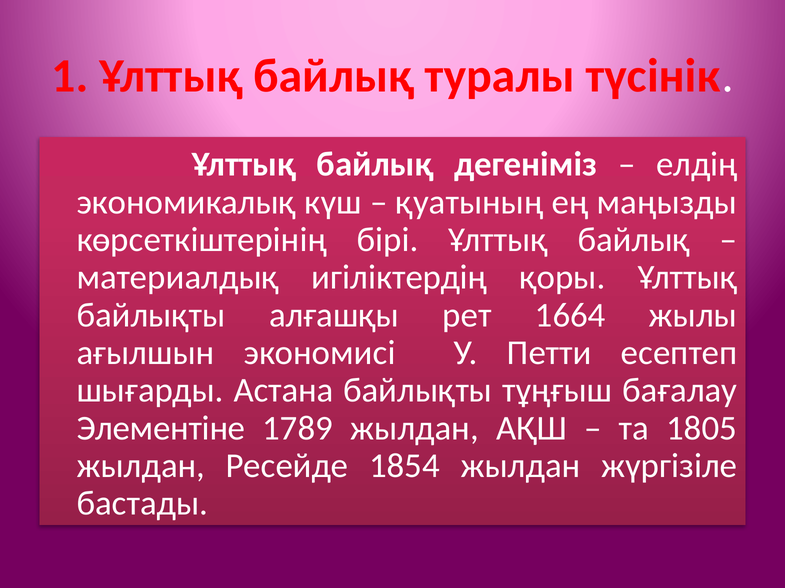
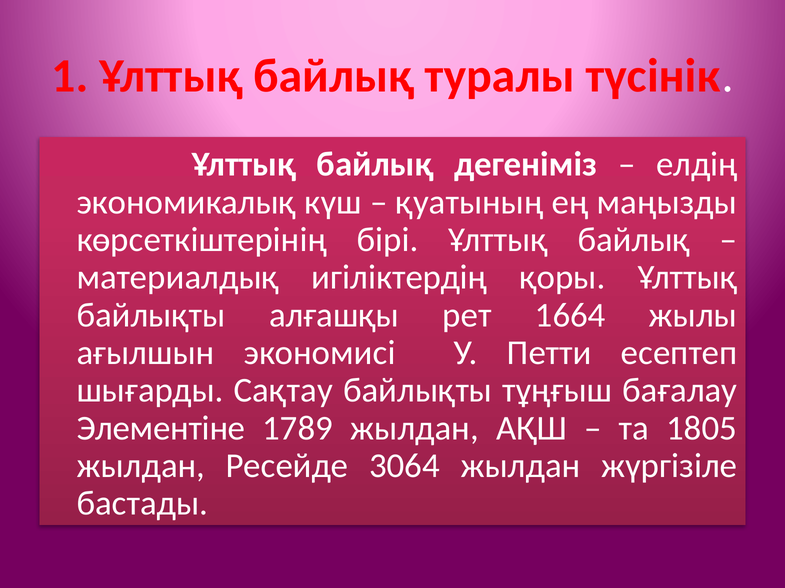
Астана: Астана -> Сақтау
1854: 1854 -> 3064
